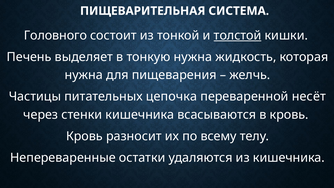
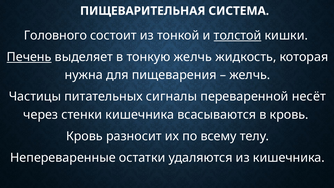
Печень underline: none -> present
тонкую нужна: нужна -> желчь
цепочка: цепочка -> сигналы
